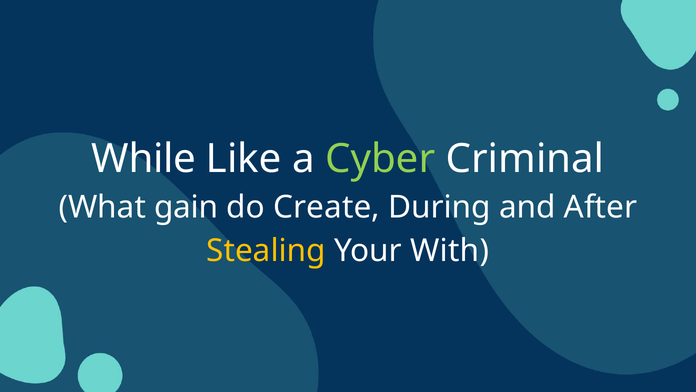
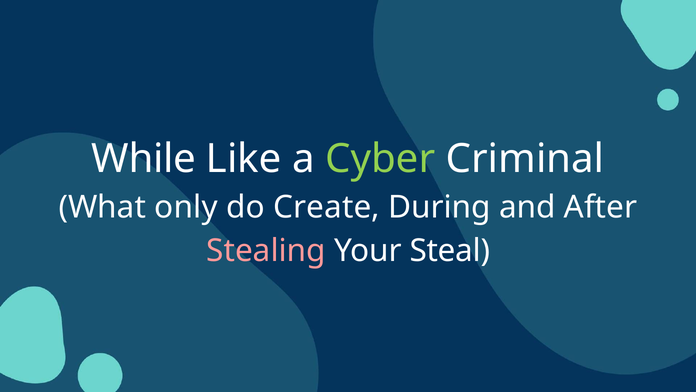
gain: gain -> only
Stealing colour: yellow -> pink
With: With -> Steal
